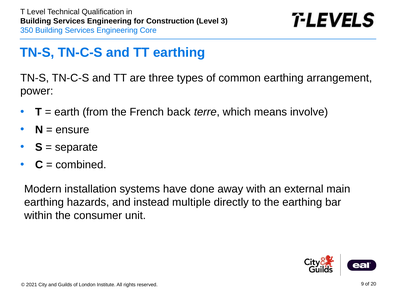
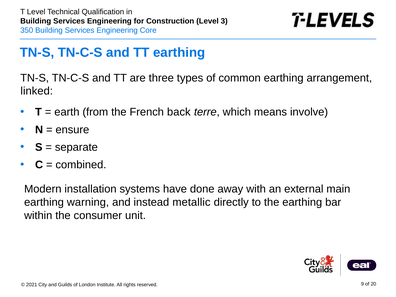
power: power -> linked
hazards: hazards -> warning
multiple: multiple -> metallic
